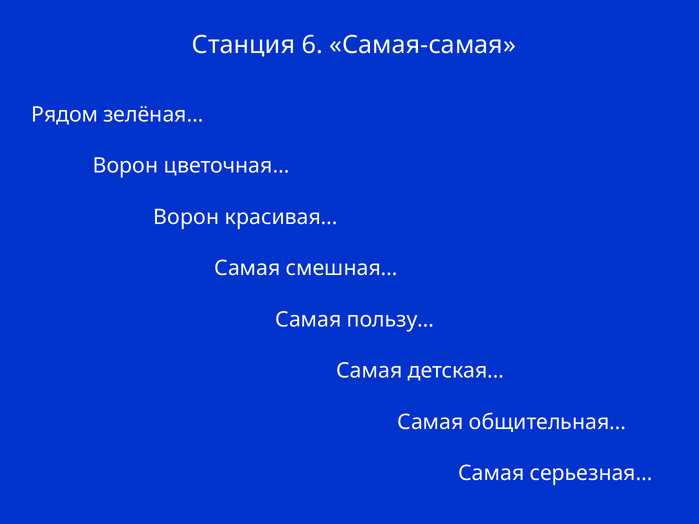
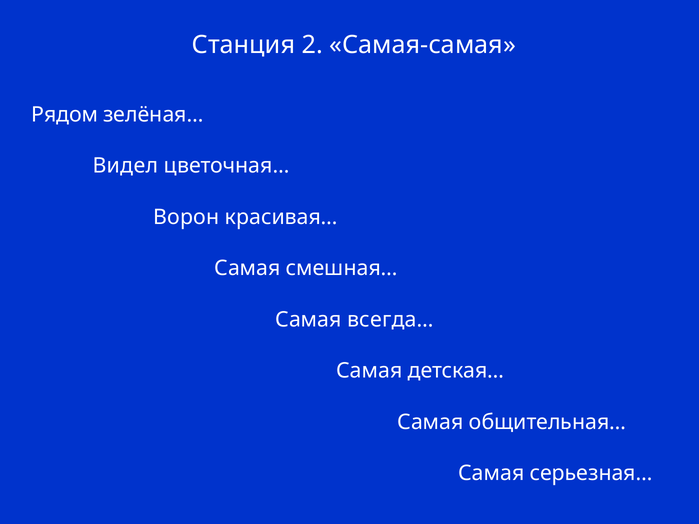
6: 6 -> 2
Ворон at (125, 166): Ворон -> Видел
пользу…: пользу… -> всегда…
